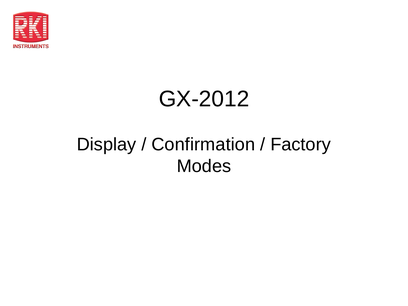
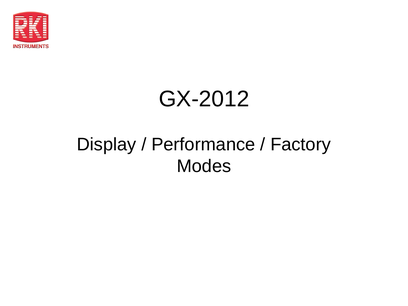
Confirmation: Confirmation -> Performance
